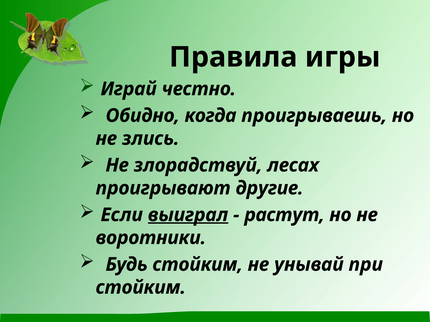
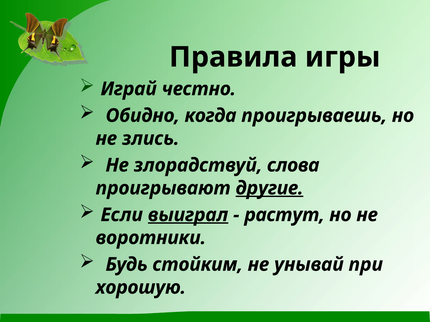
лесах: лесах -> слова
другие underline: none -> present
стойким at (141, 288): стойким -> хорошую
